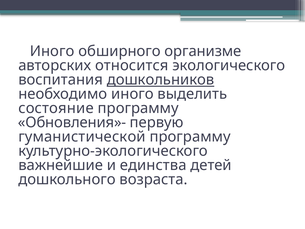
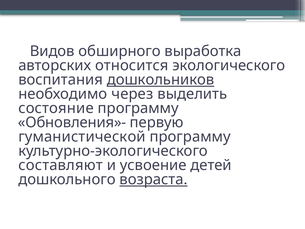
Иного at (52, 51): Иного -> Видов
организме: организме -> выработка
необходимо иного: иного -> через
важнейшие: важнейшие -> составляют
единства: единства -> усвоение
возраста underline: none -> present
